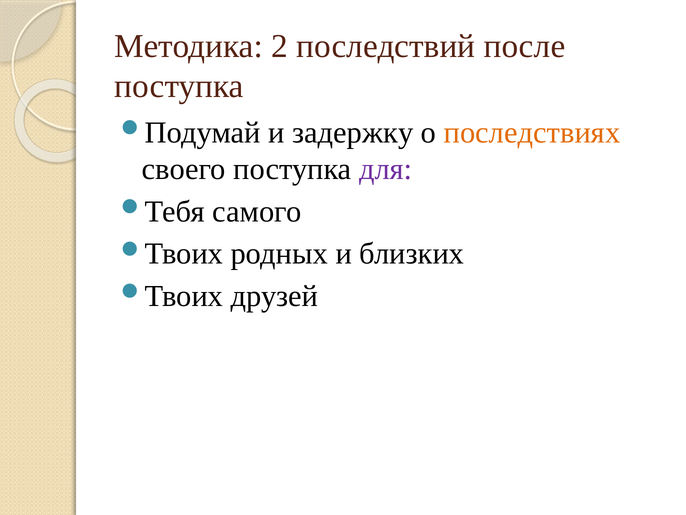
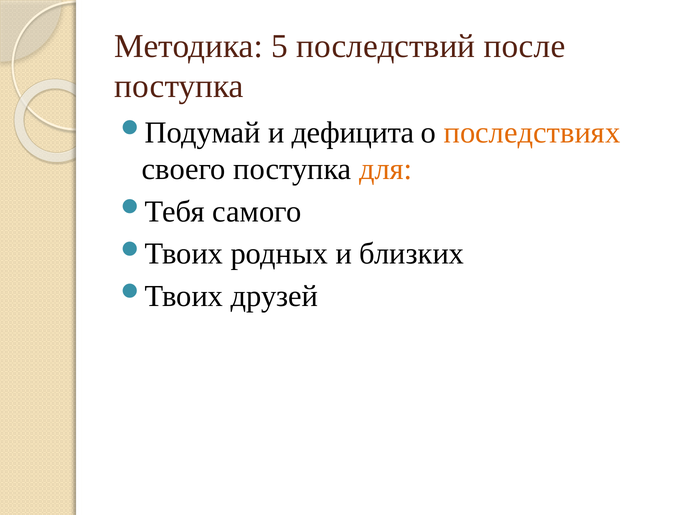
2: 2 -> 5
задержку: задержку -> дефицита
для colour: purple -> orange
